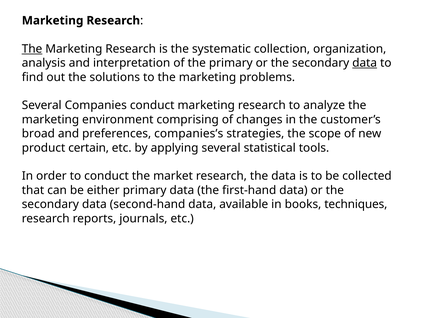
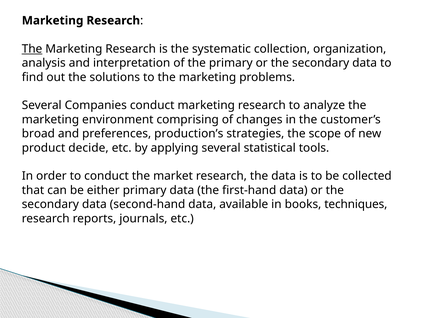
data at (365, 63) underline: present -> none
companies’s: companies’s -> production’s
certain: certain -> decide
